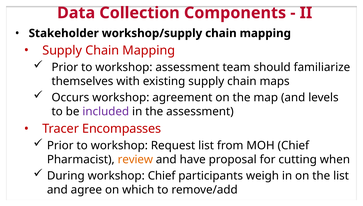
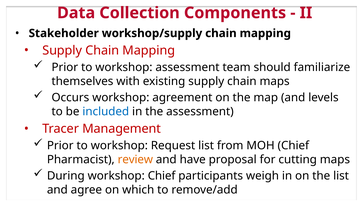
included colour: purple -> blue
Encompasses: Encompasses -> Management
cutting when: when -> maps
